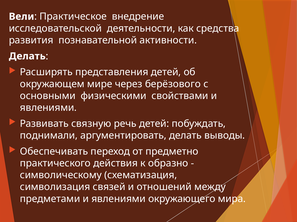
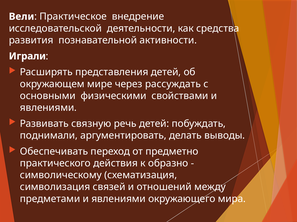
Делать at (27, 56): Делать -> Играли
берёзового: берёзового -> рассуждать
